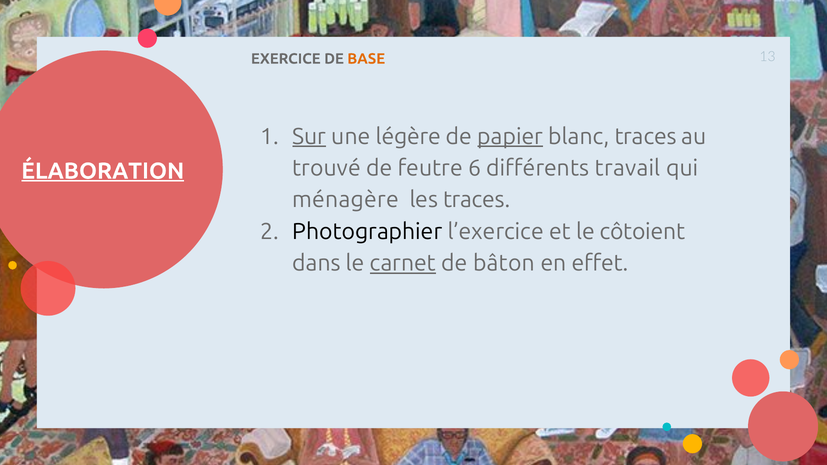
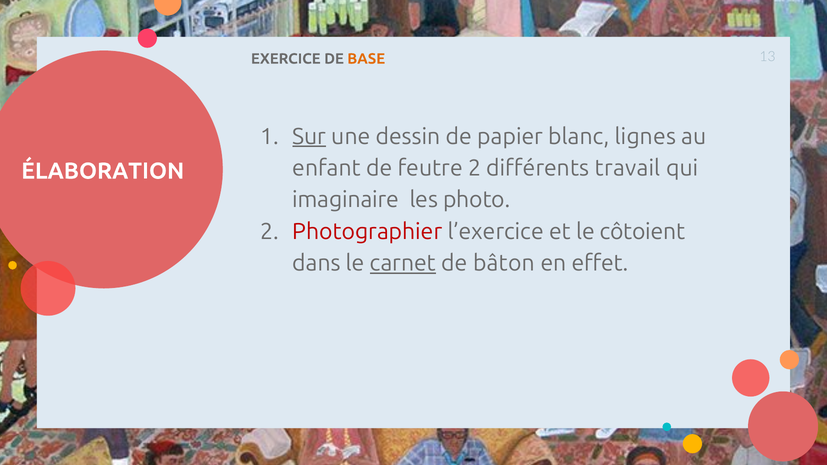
légère: légère -> dessin
papier underline: present -> none
blanc traces: traces -> lignes
trouvé: trouvé -> enfant
feutre 6: 6 -> 2
ÉLABORATION underline: present -> none
ménagère: ménagère -> imaginaire
les traces: traces -> photo
Photographier colour: black -> red
